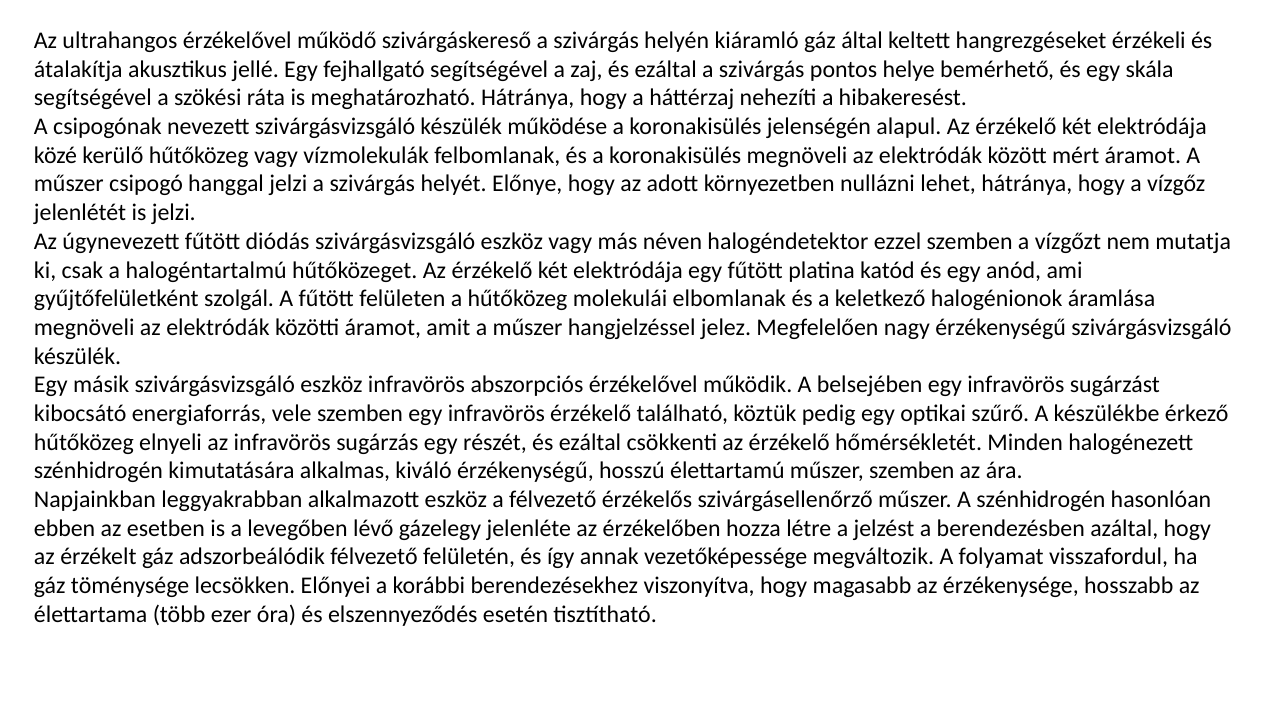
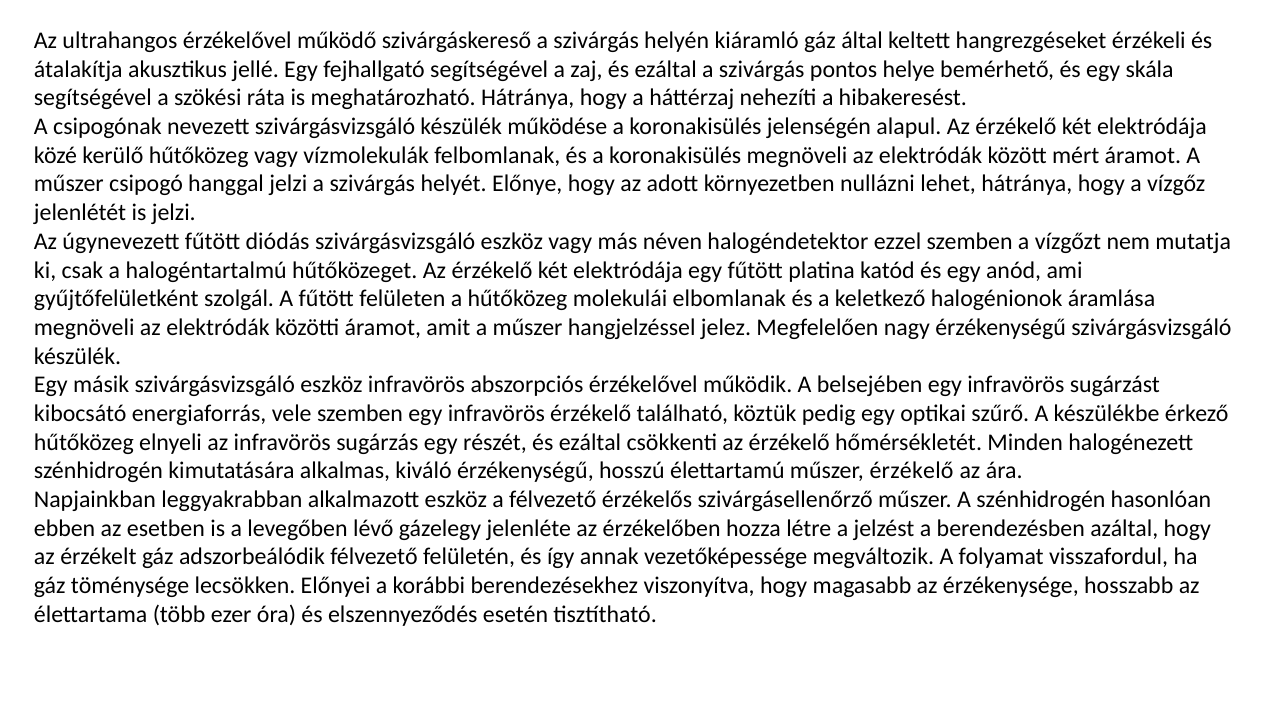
műszer szemben: szemben -> érzékelő
